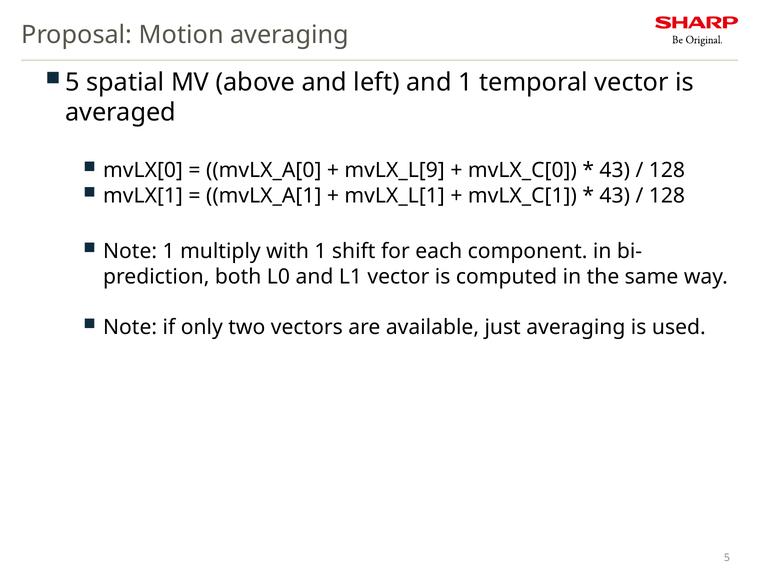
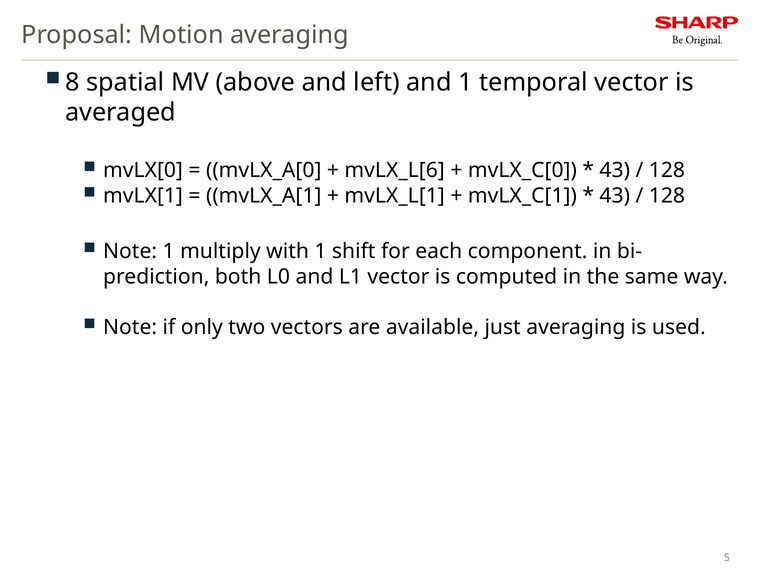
5 at (72, 82): 5 -> 8
mvLX_L[9: mvLX_L[9 -> mvLX_L[6
